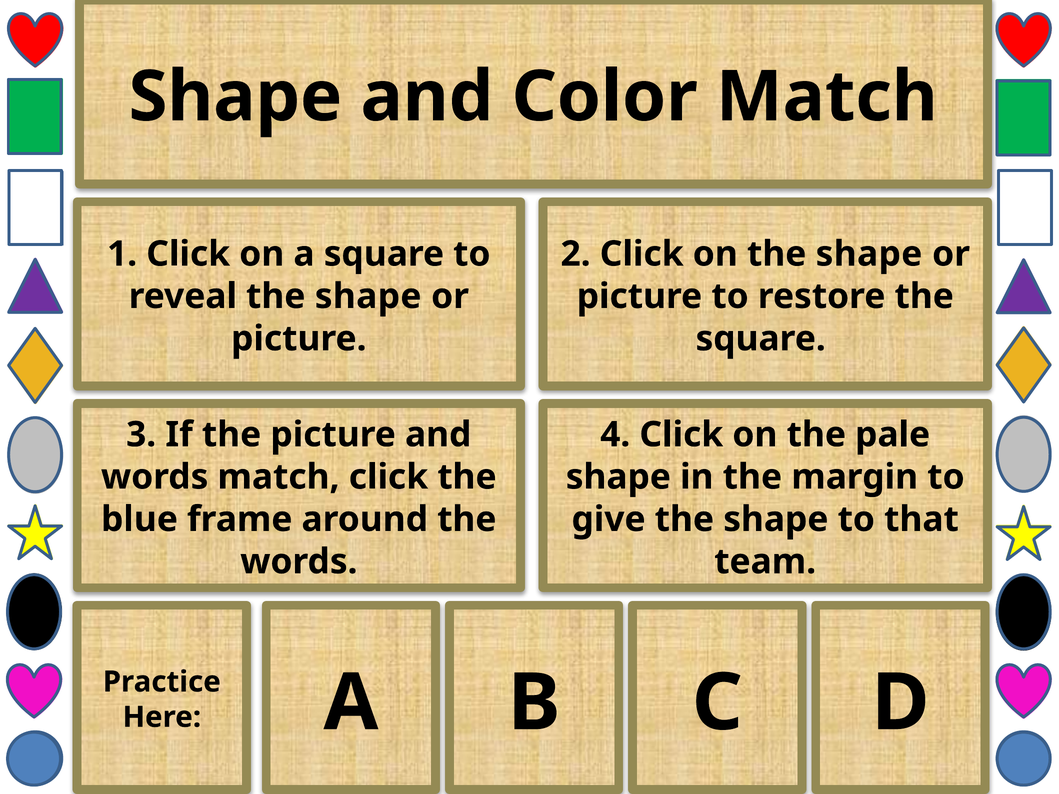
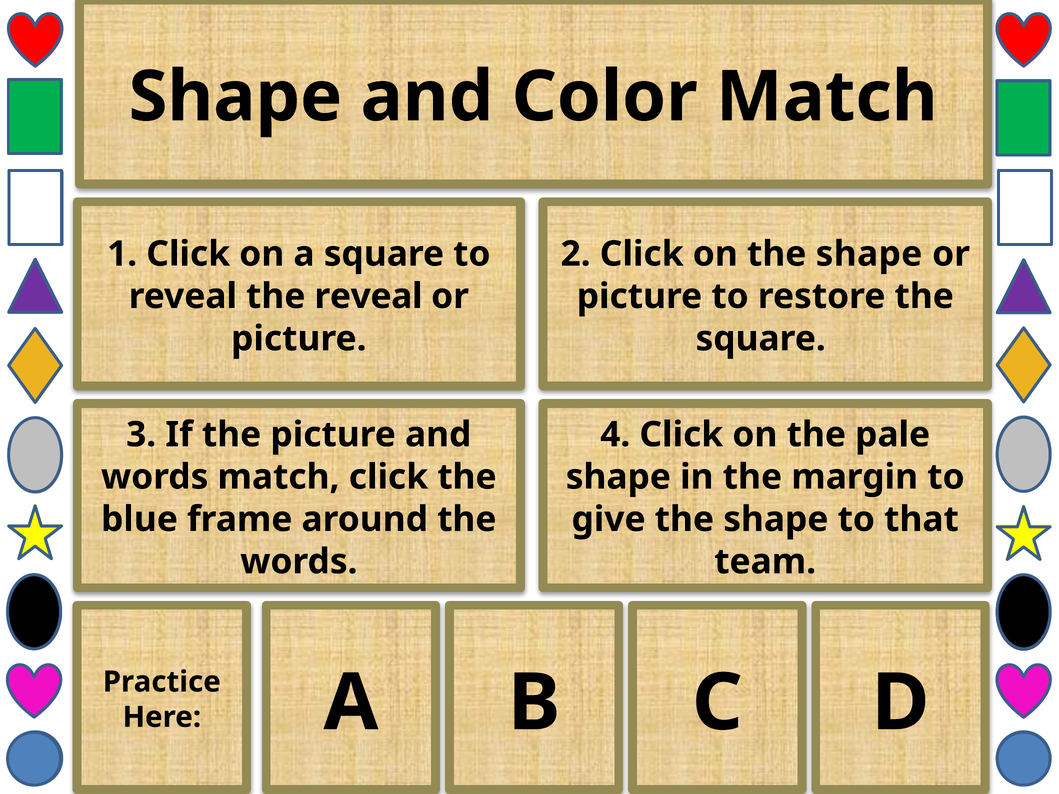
reveal the shape: shape -> reveal
